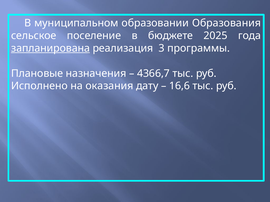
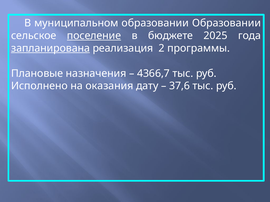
образовании Образования: Образования -> Образовании
поселение underline: none -> present
3: 3 -> 2
16,6: 16,6 -> 37,6
